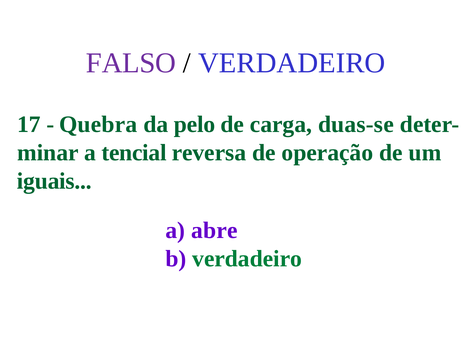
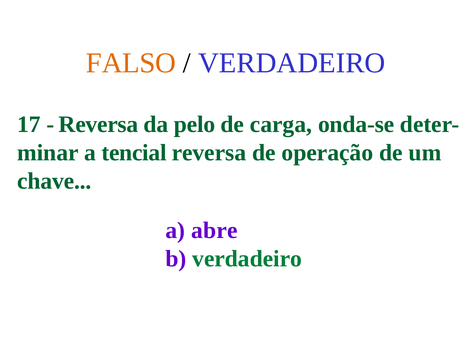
FALSO colour: purple -> orange
Quebra at (98, 124): Quebra -> Reversa
duas-se: duas-se -> onda-se
iguais: iguais -> chave
